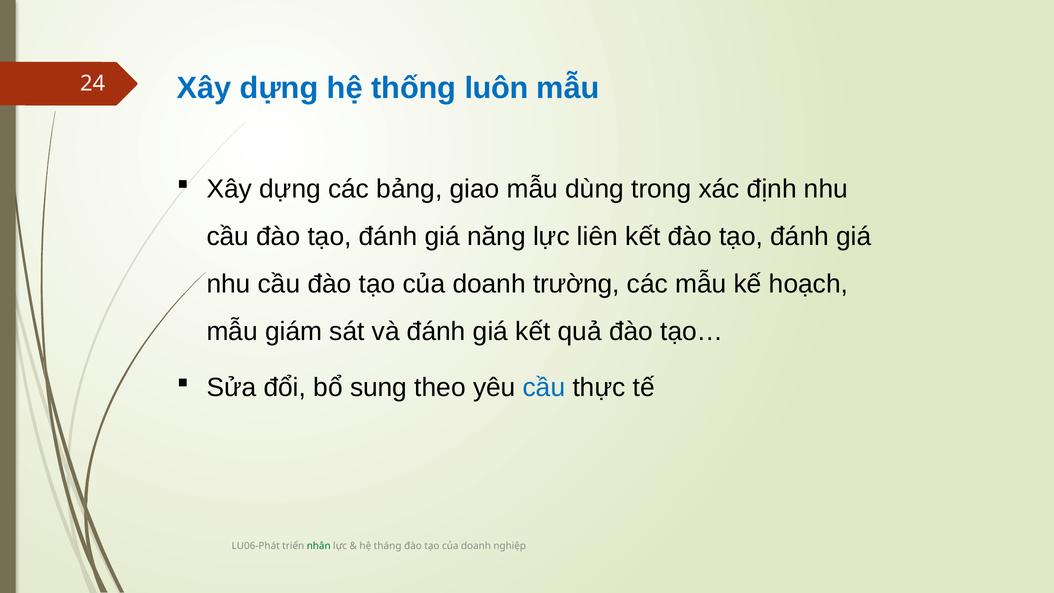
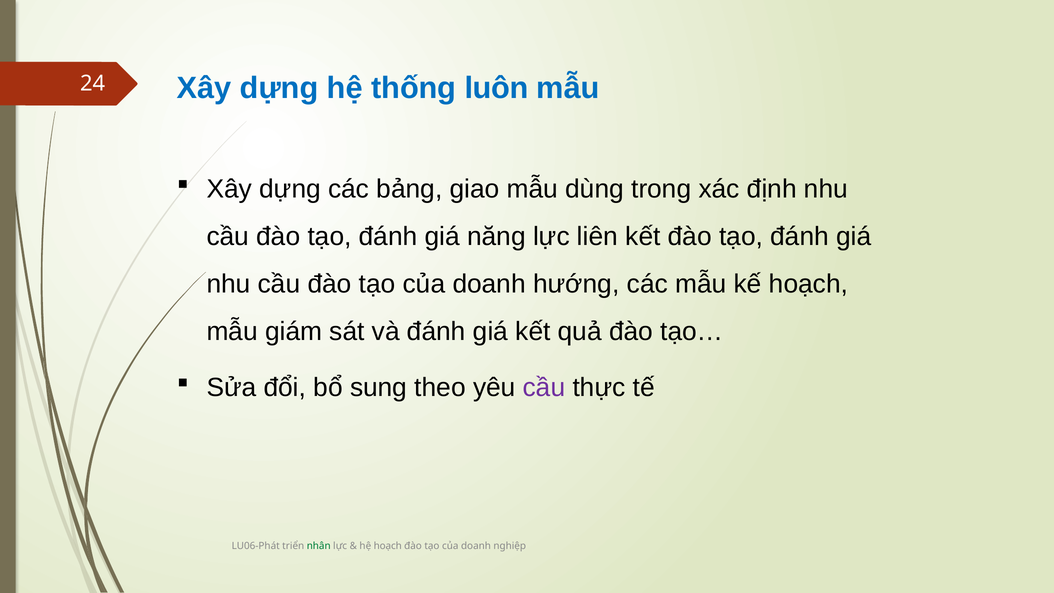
trường: trường -> hướng
cầu at (544, 388) colour: blue -> purple
hệ tháng: tháng -> hoạch
